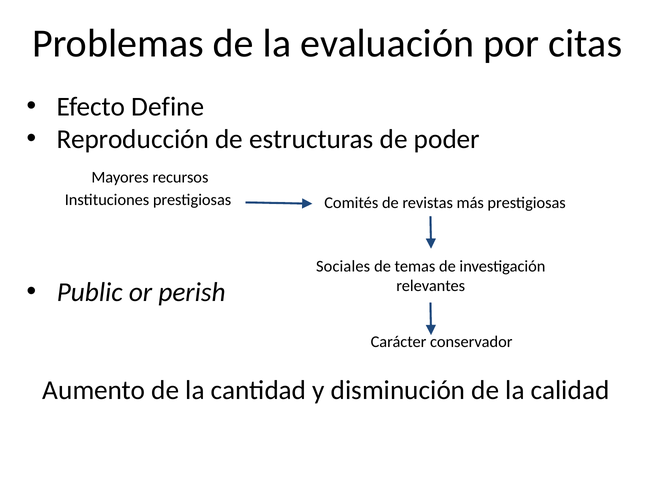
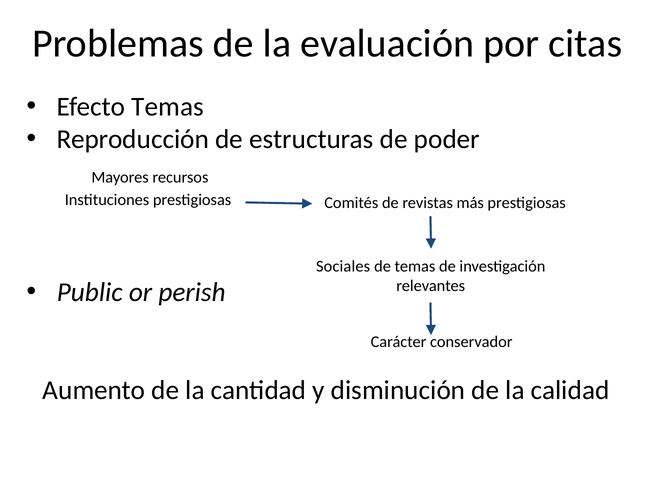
Efecto Define: Define -> Temas
